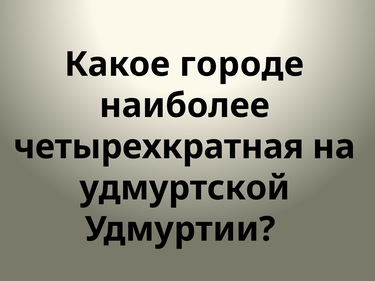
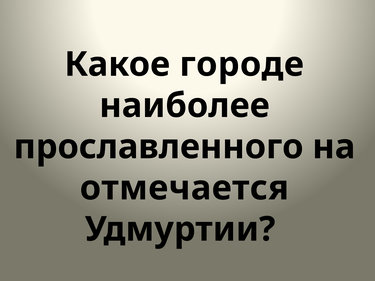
четырехкратная: четырехкратная -> прославленного
удмуртской: удмуртской -> отмечается
